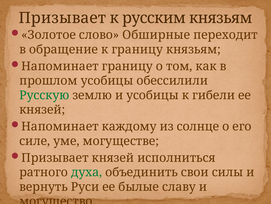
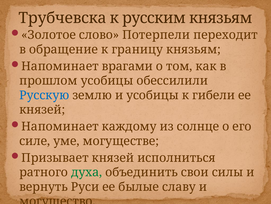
Призывает at (62, 18): Призывает -> Трубчевска
Обширные: Обширные -> Потерпели
Напоминает границу: границу -> врагами
Русскую colour: green -> blue
